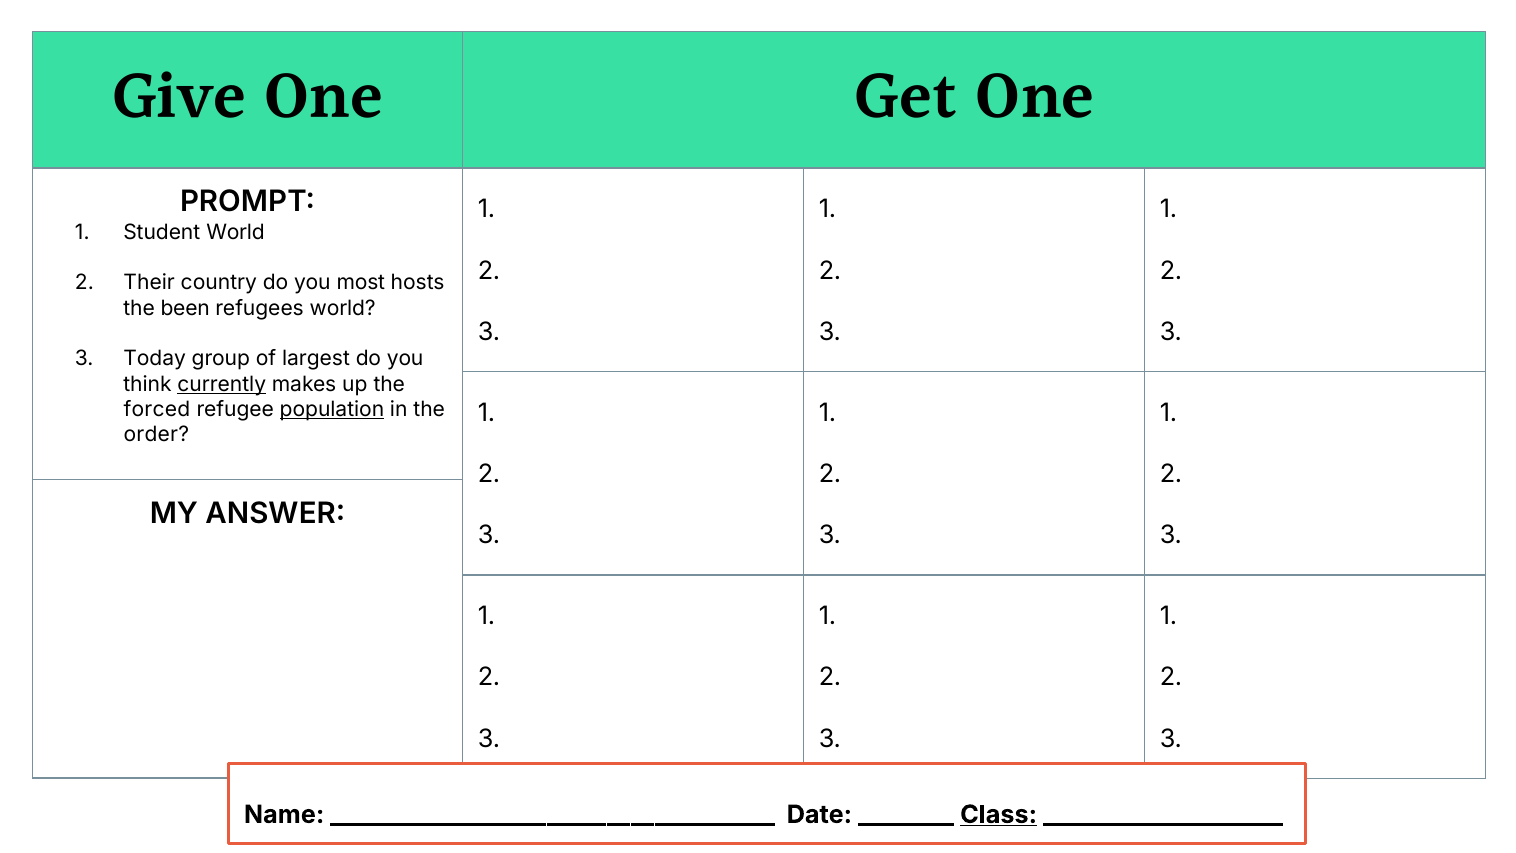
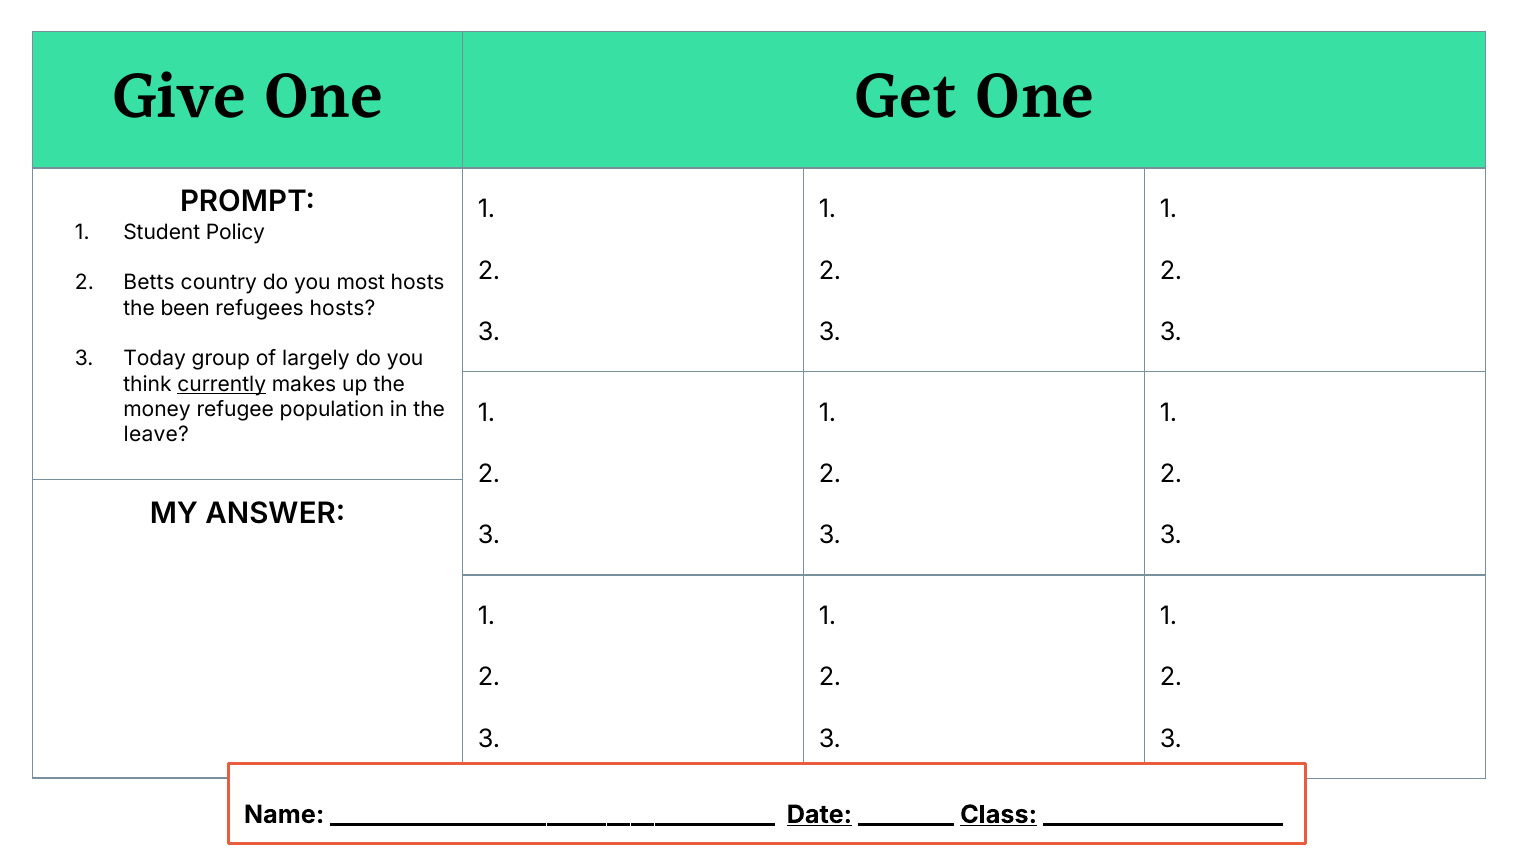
Student World: World -> Policy
Their: Their -> Betts
refugees world: world -> hosts
largest: largest -> largely
forced: forced -> money
population underline: present -> none
order: order -> leave
Date underline: none -> present
